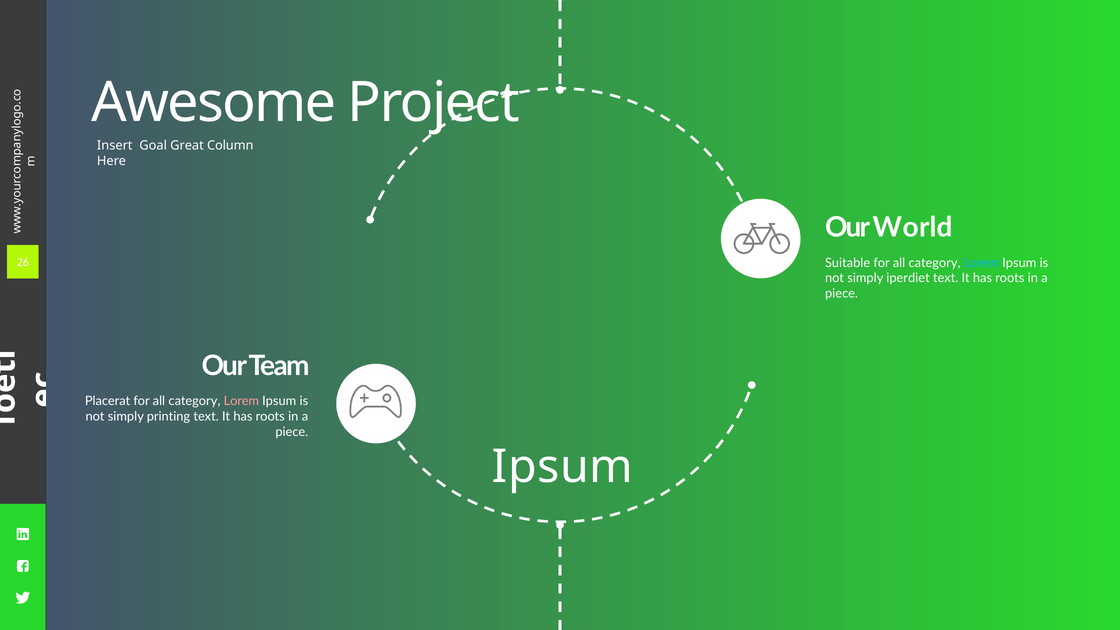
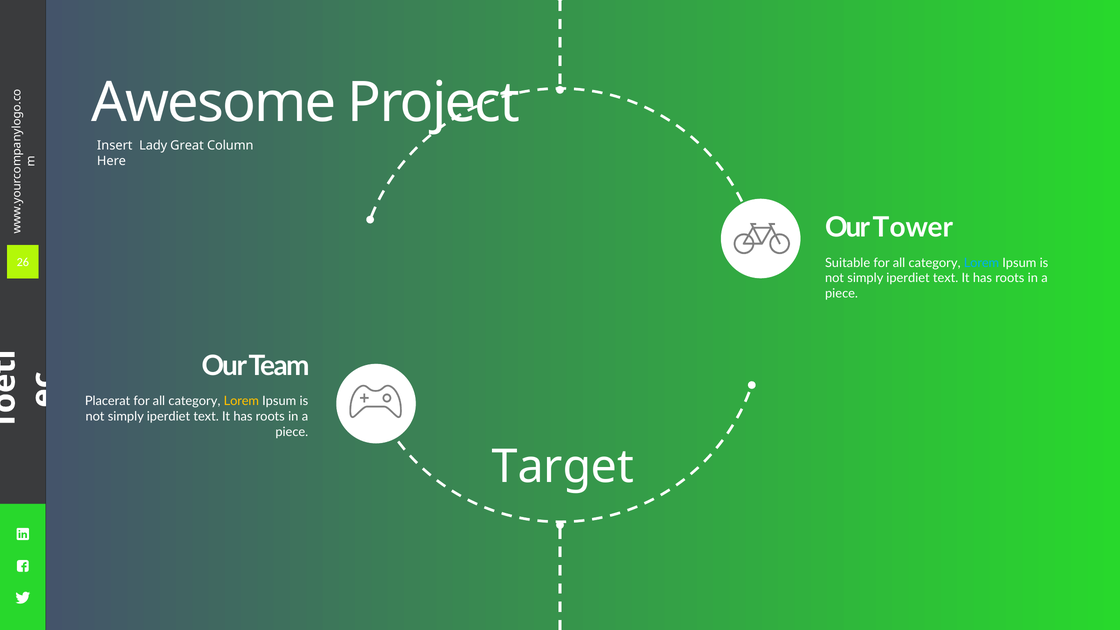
Goal: Goal -> Lady
World: World -> Tower
Lorem at (241, 401) colour: pink -> yellow
printing at (168, 416): printing -> iperdiet
Ipsum at (563, 467): Ipsum -> Target
